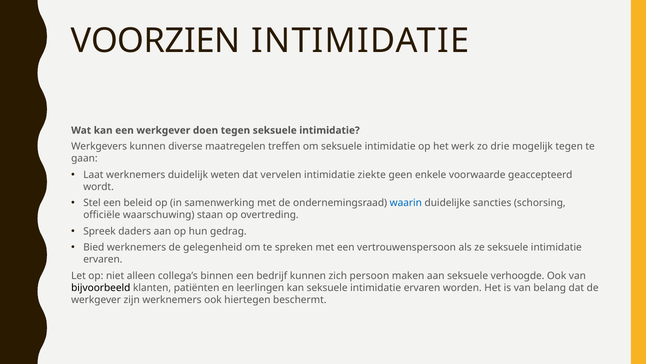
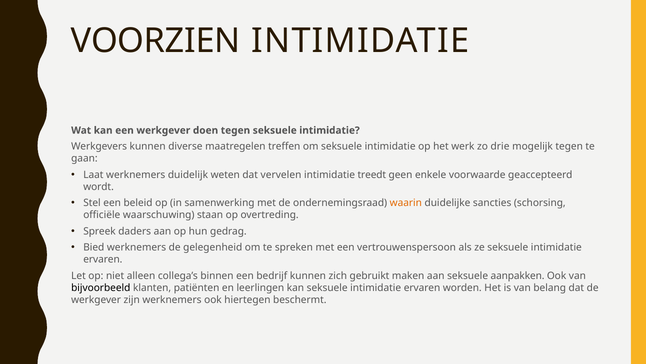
ziekte: ziekte -> treedt
waarin colour: blue -> orange
persoon: persoon -> gebruikt
verhoogde: verhoogde -> aanpakken
